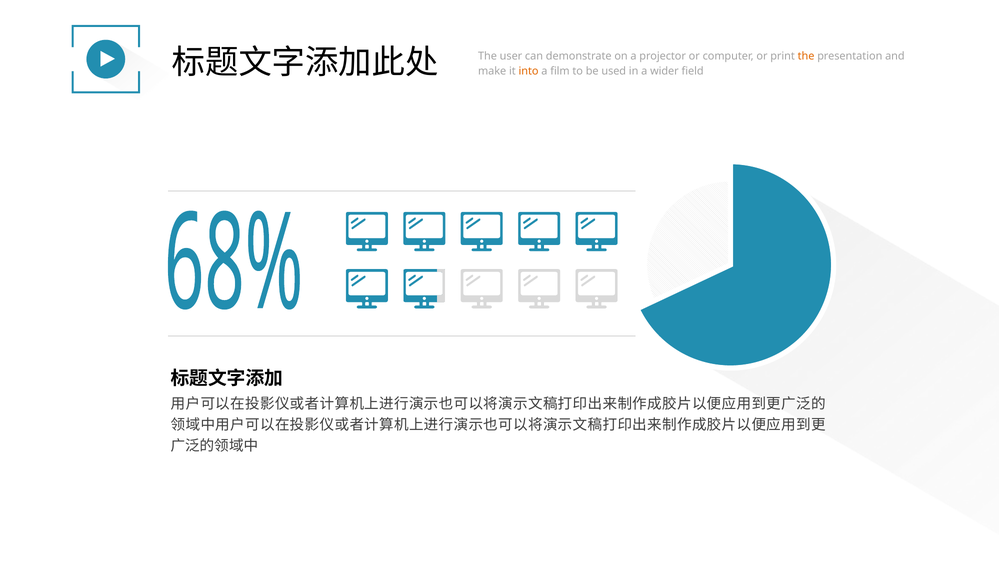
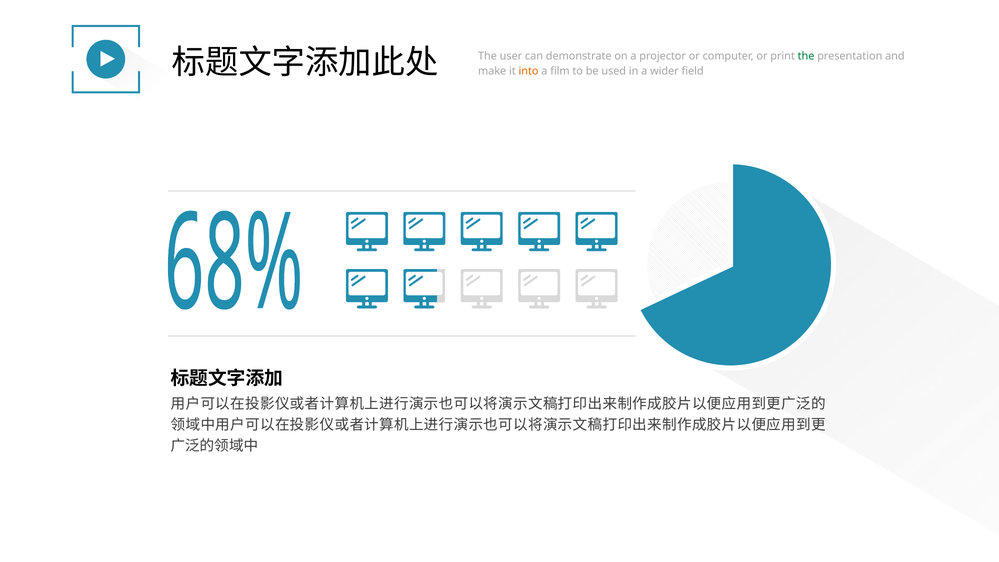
the at (806, 56) colour: orange -> green
